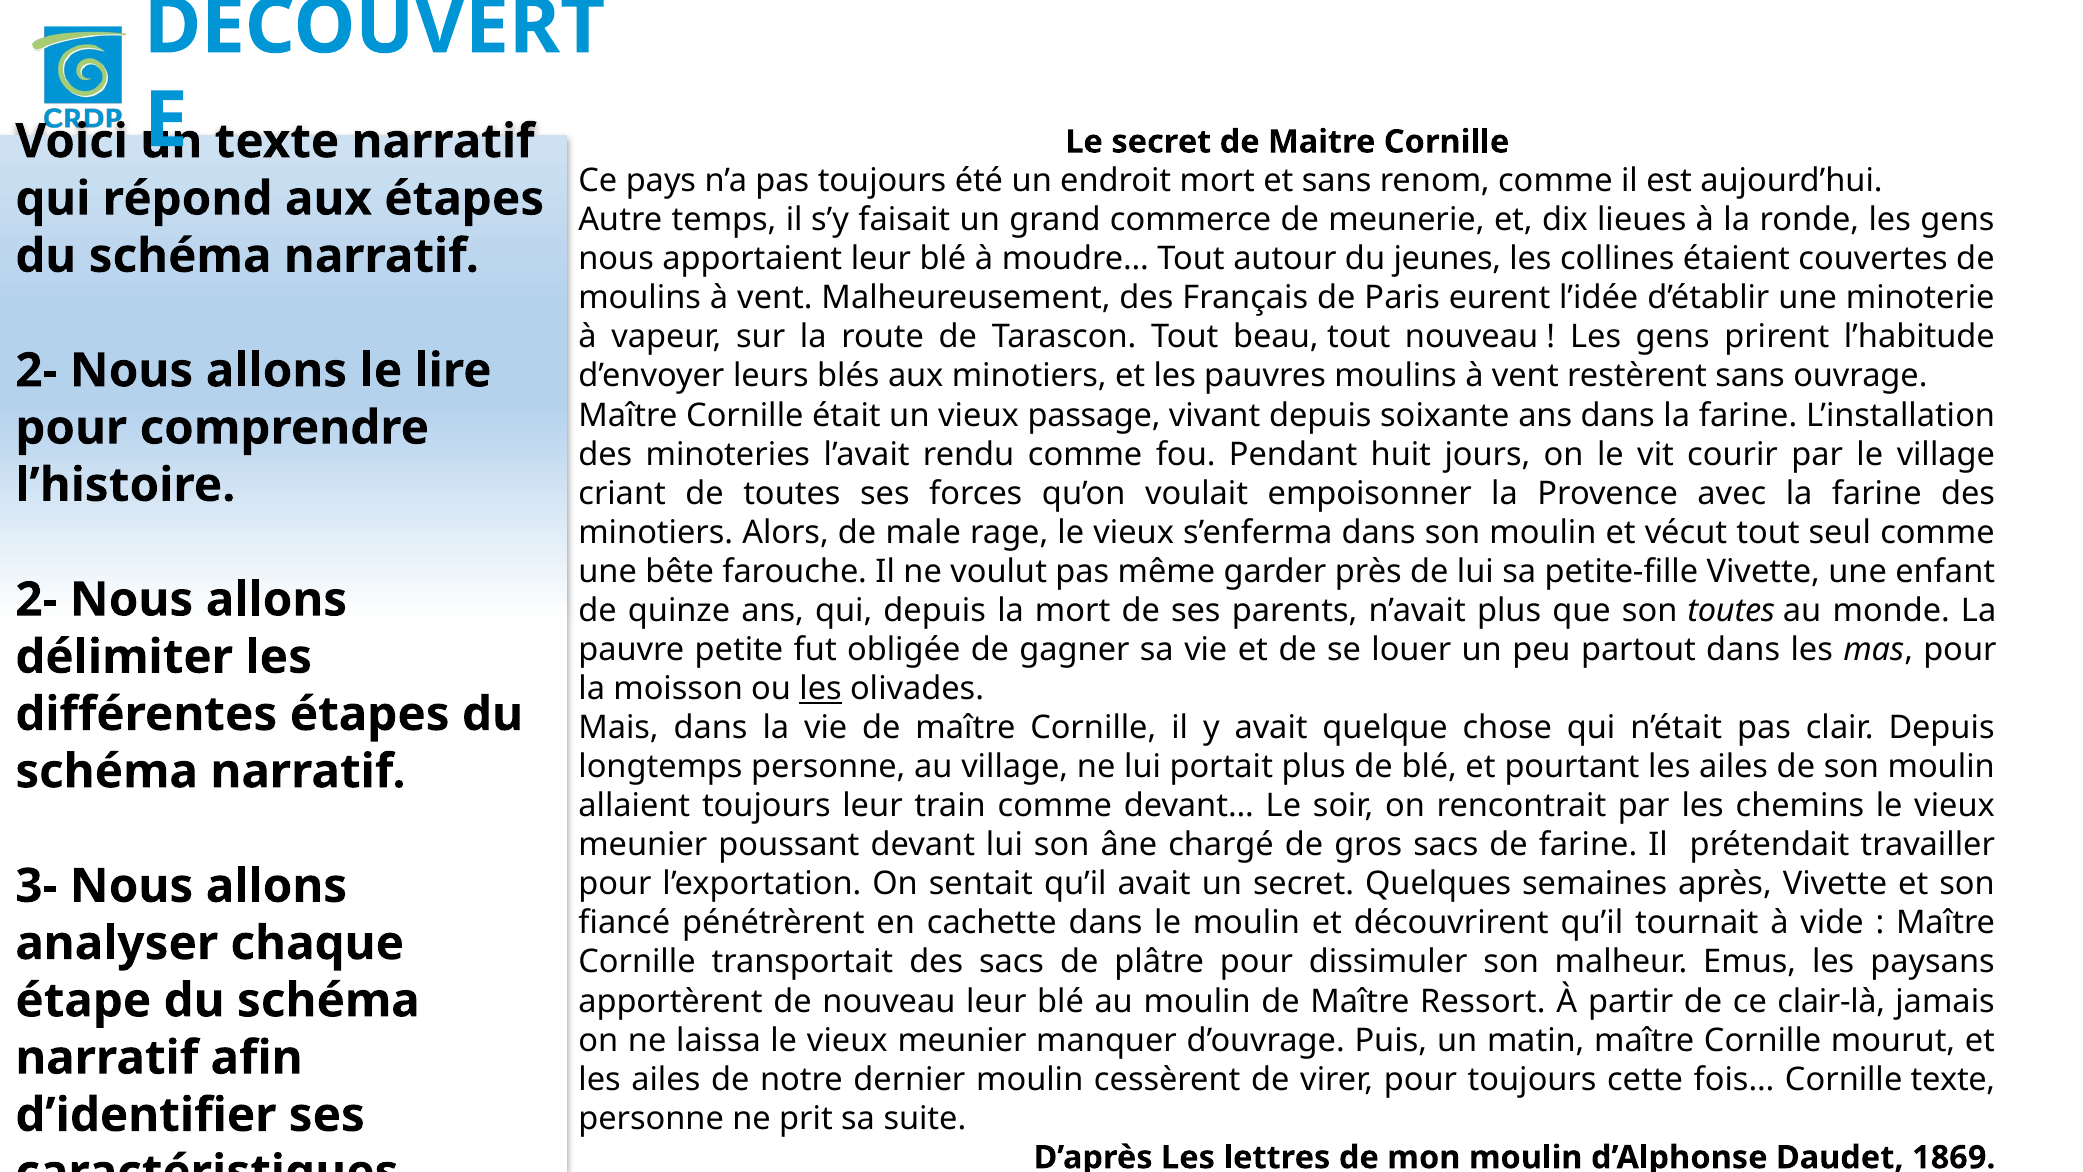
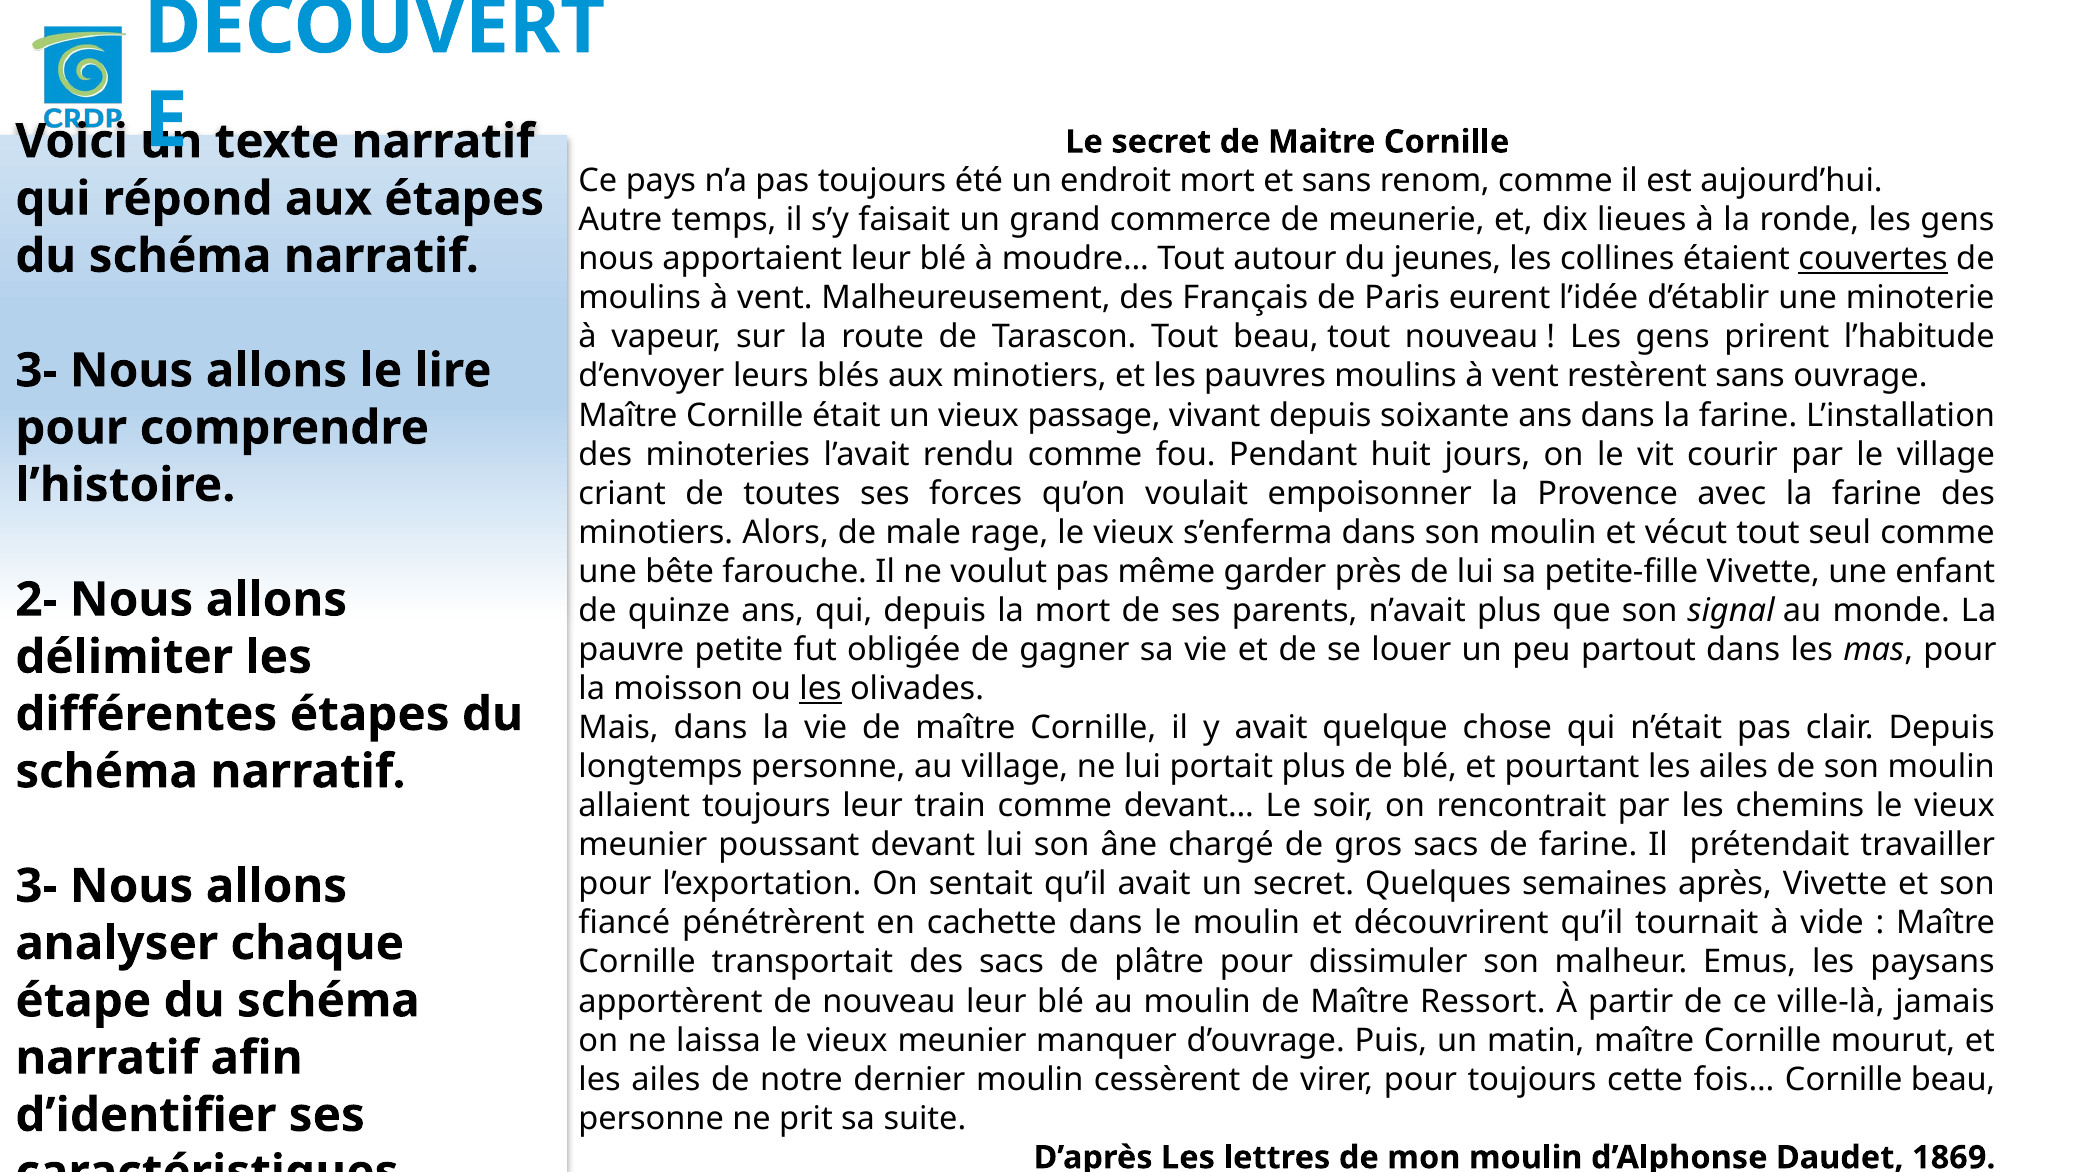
couvertes underline: none -> present
2- at (37, 371): 2- -> 3-
son toutes: toutes -> signal
clair-là: clair-là -> ville-là
Cornille texte: texte -> beau
